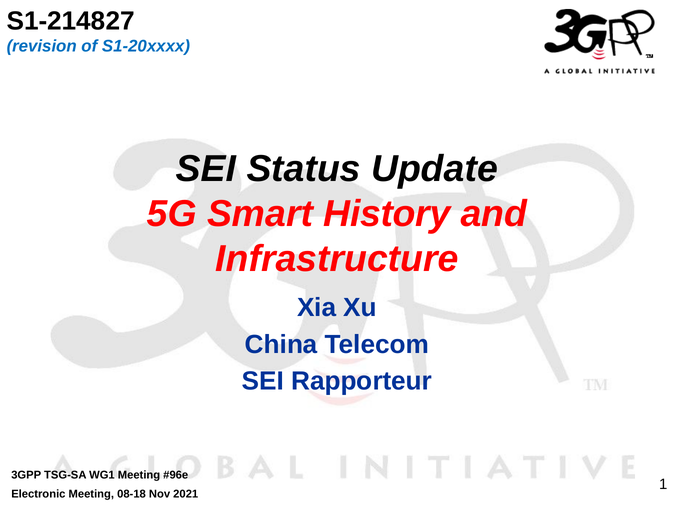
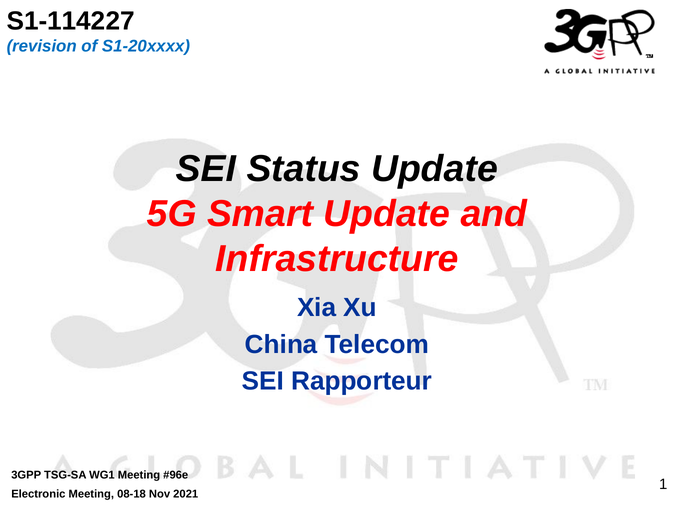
S1-214827: S1-214827 -> S1-114227
Smart History: History -> Update
